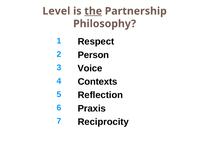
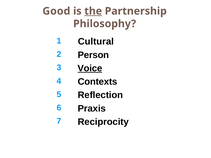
Level: Level -> Good
Respect: Respect -> Cultural
Voice underline: none -> present
